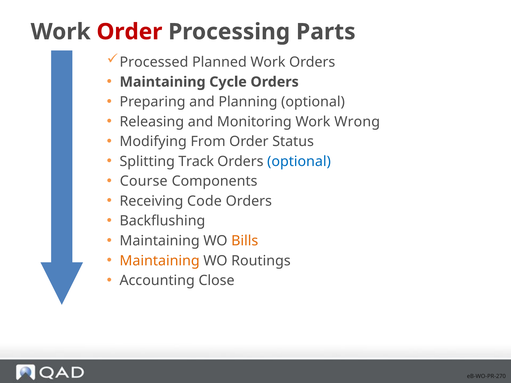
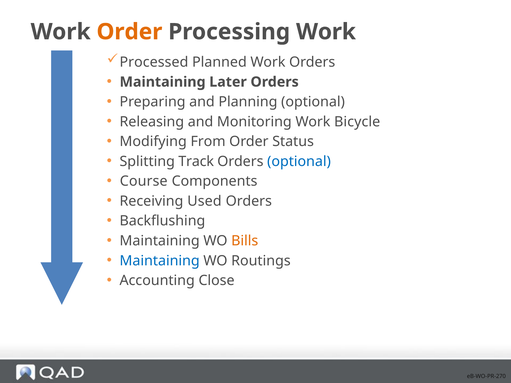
Order at (129, 32) colour: red -> orange
Processing Parts: Parts -> Work
Cycle: Cycle -> Later
Wrong: Wrong -> Bicycle
Code: Code -> Used
Maintaining at (160, 261) colour: orange -> blue
